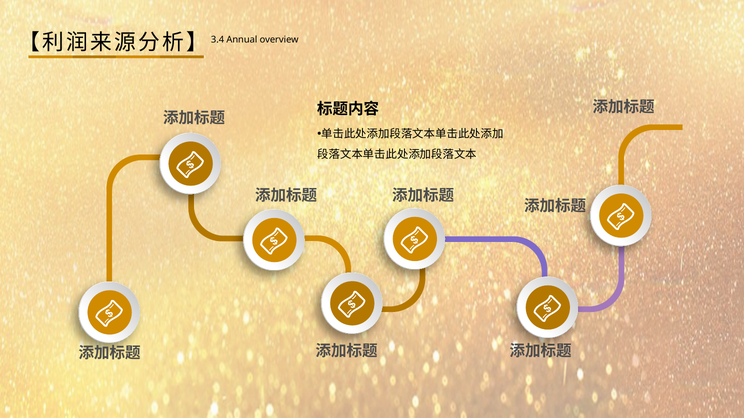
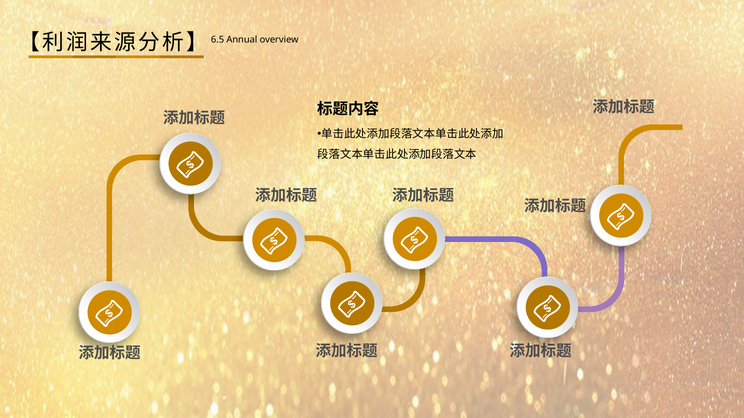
3.4: 3.4 -> 6.5
